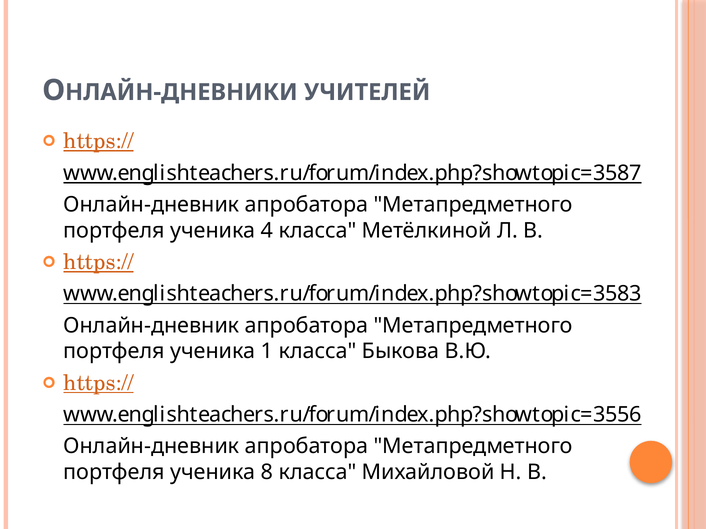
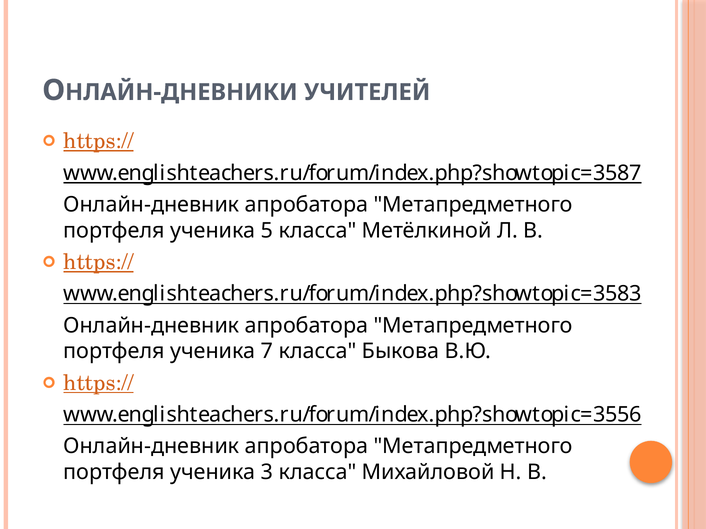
4: 4 -> 5
1: 1 -> 7
8: 8 -> 3
